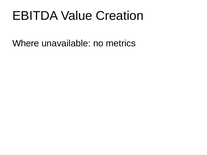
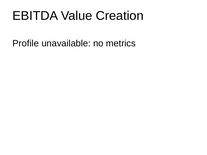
Where: Where -> Profile
